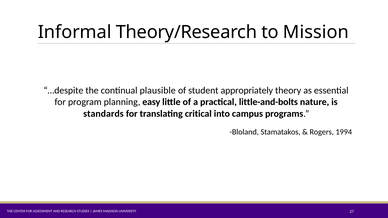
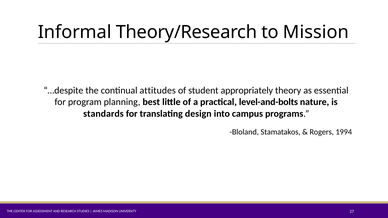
plausible: plausible -> attitudes
easy: easy -> best
little-and-bolts: little-and-bolts -> level-and-bolts
critical: critical -> design
